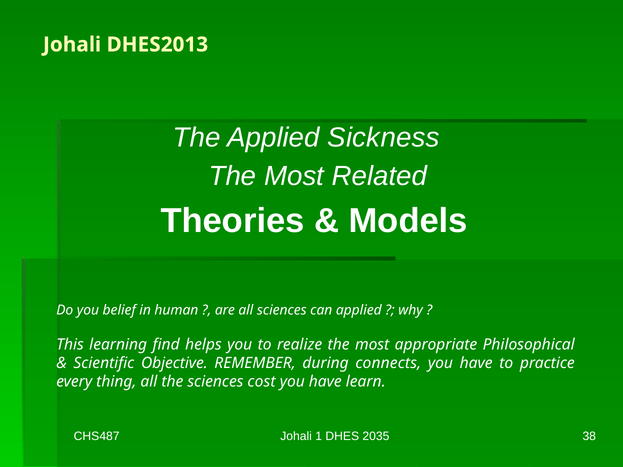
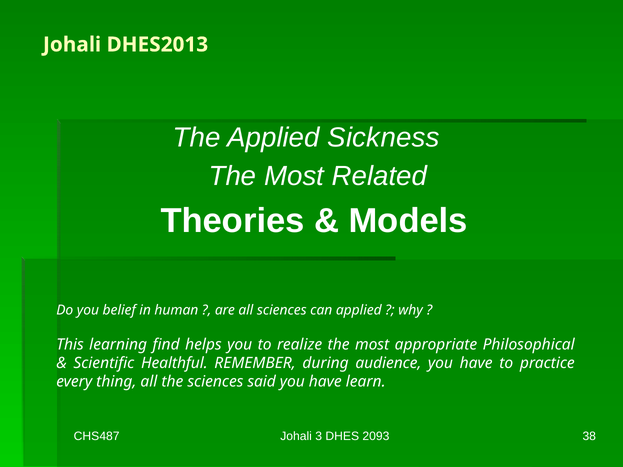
Objective: Objective -> Healthful
connects: connects -> audience
cost: cost -> said
1: 1 -> 3
2035: 2035 -> 2093
